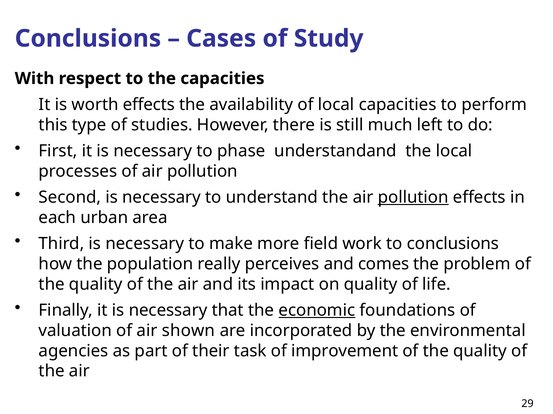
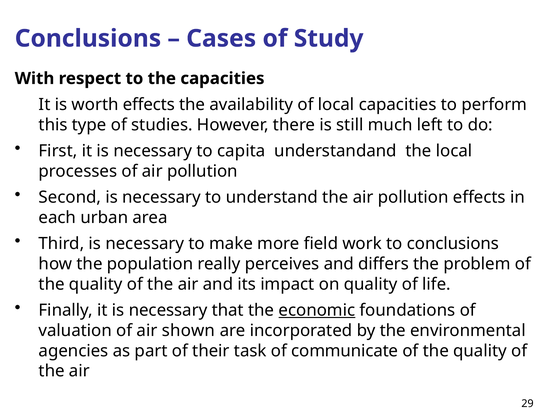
phase: phase -> capita
pollution at (413, 198) underline: present -> none
comes: comes -> differs
improvement: improvement -> communicate
